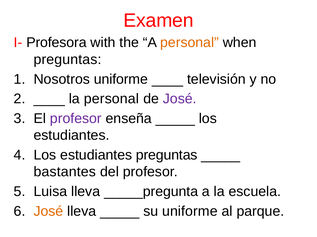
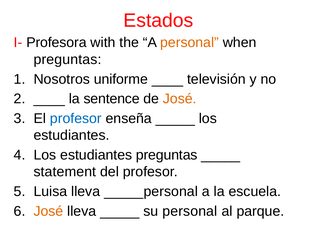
Examen: Examen -> Estados
la personal: personal -> sentence
José at (180, 99) colour: purple -> orange
profesor at (76, 119) colour: purple -> blue
bastantes: bastantes -> statement
_____pregunta: _____pregunta -> _____personal
su uniforme: uniforme -> personal
